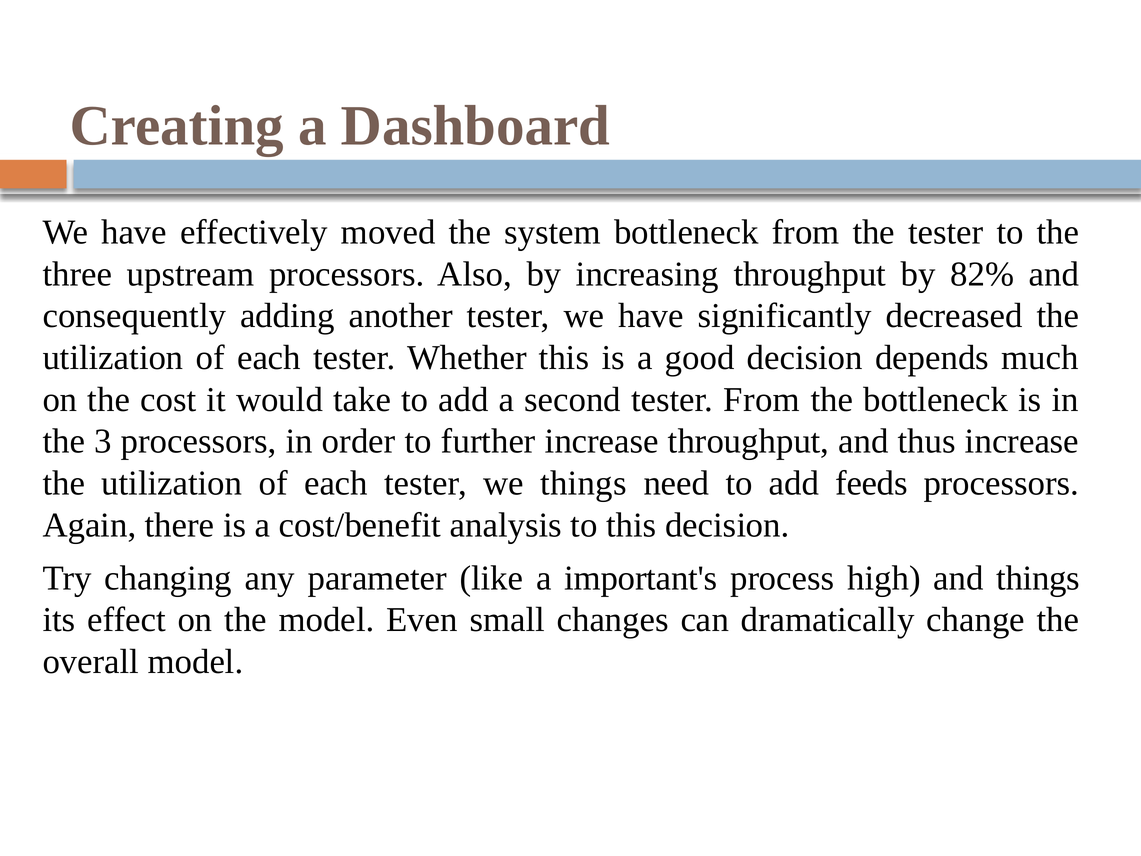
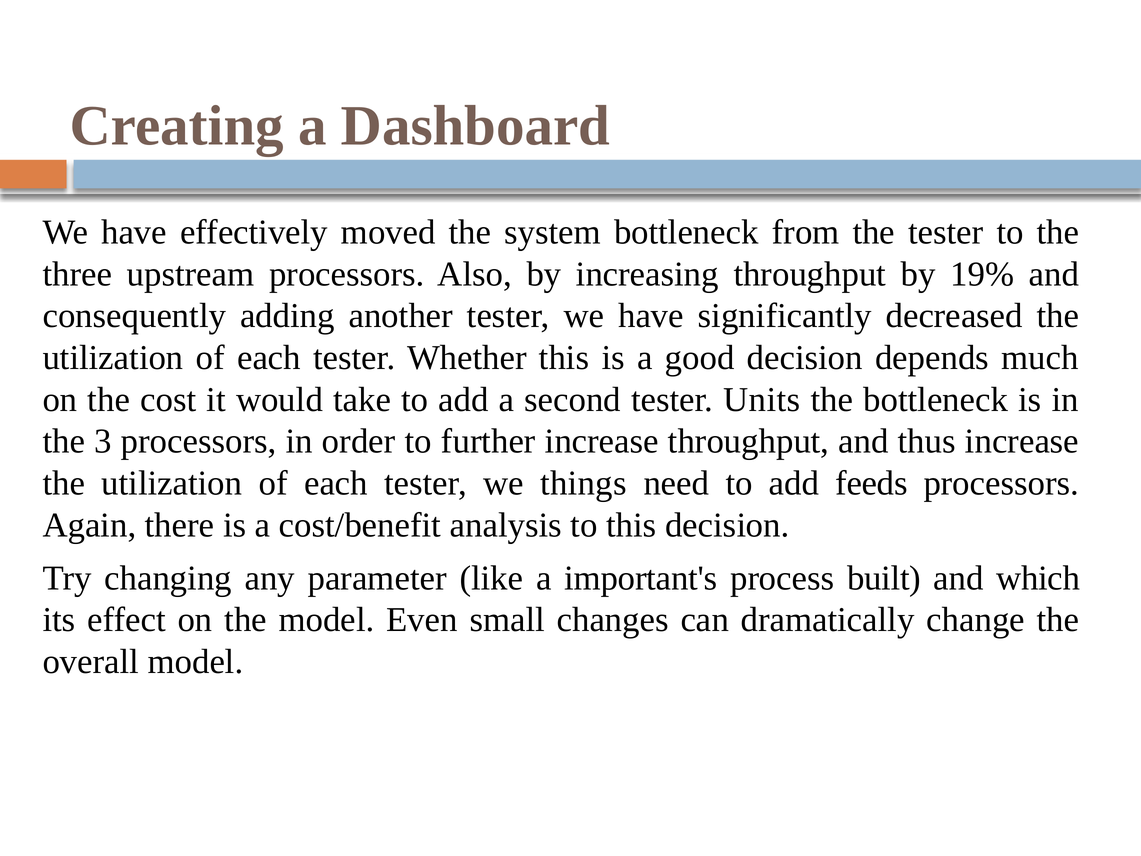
82%: 82% -> 19%
tester From: From -> Units
high: high -> built
and things: things -> which
